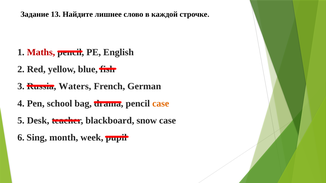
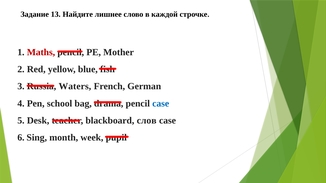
English: English -> Mother
case at (161, 104) colour: orange -> blue
snow: snow -> слов
